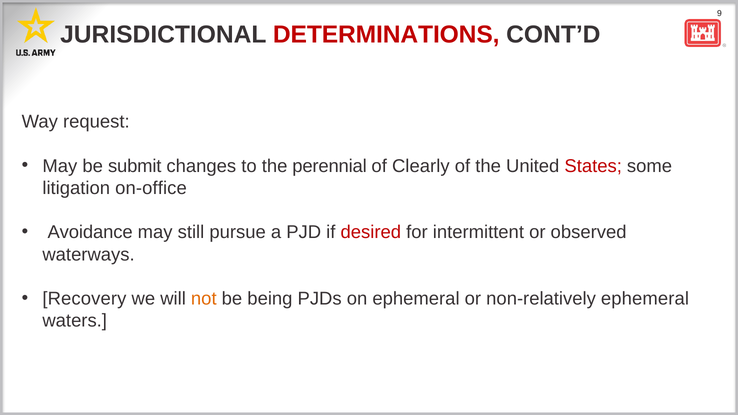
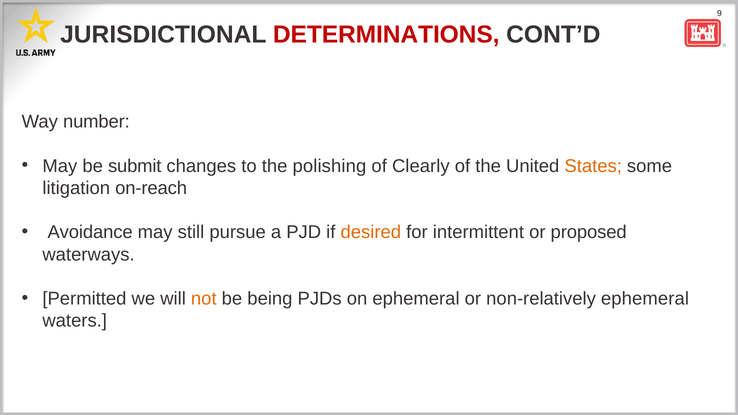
request: request -> number
perennial: perennial -> polishing
States colour: red -> orange
on-office: on-office -> on-reach
desired colour: red -> orange
observed: observed -> proposed
Recovery: Recovery -> Permitted
